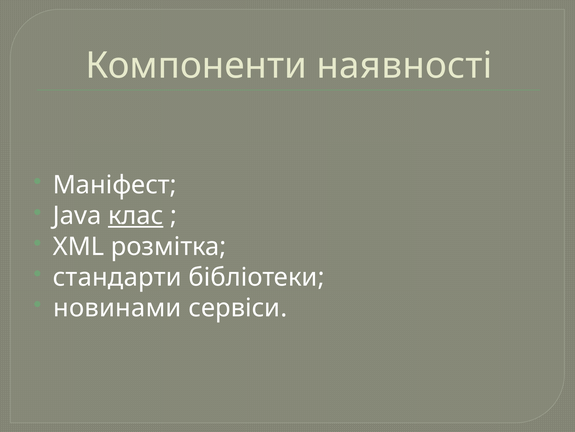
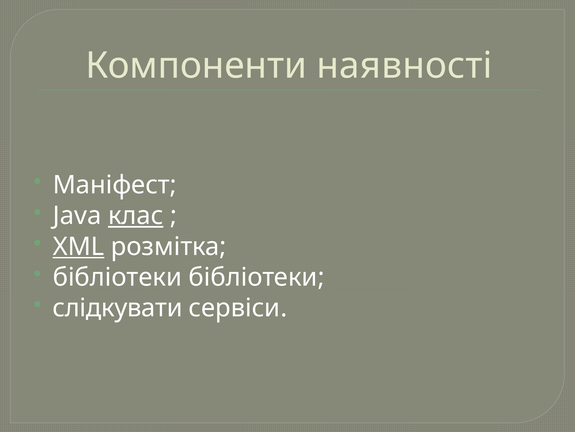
XML underline: none -> present
стандарти at (117, 277): стандарти -> бібліотеки
новинами: новинами -> слідкувати
